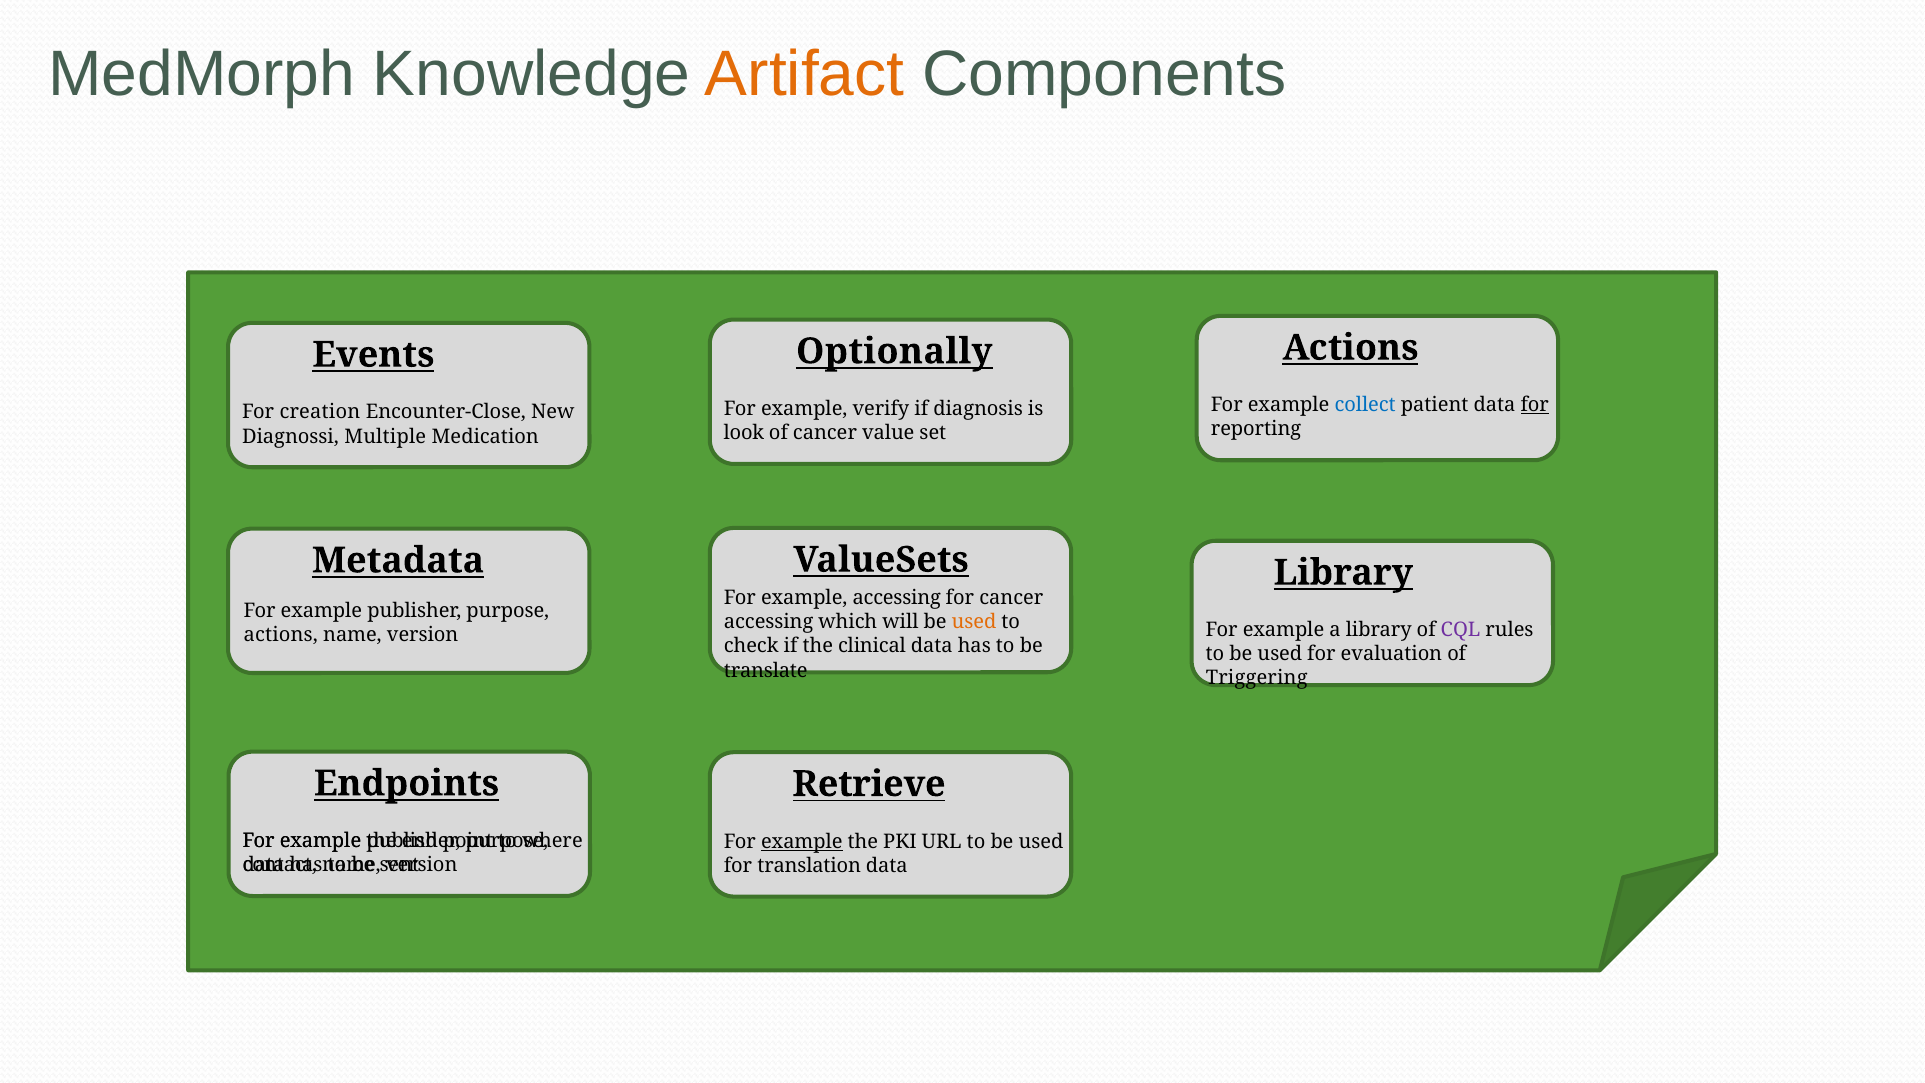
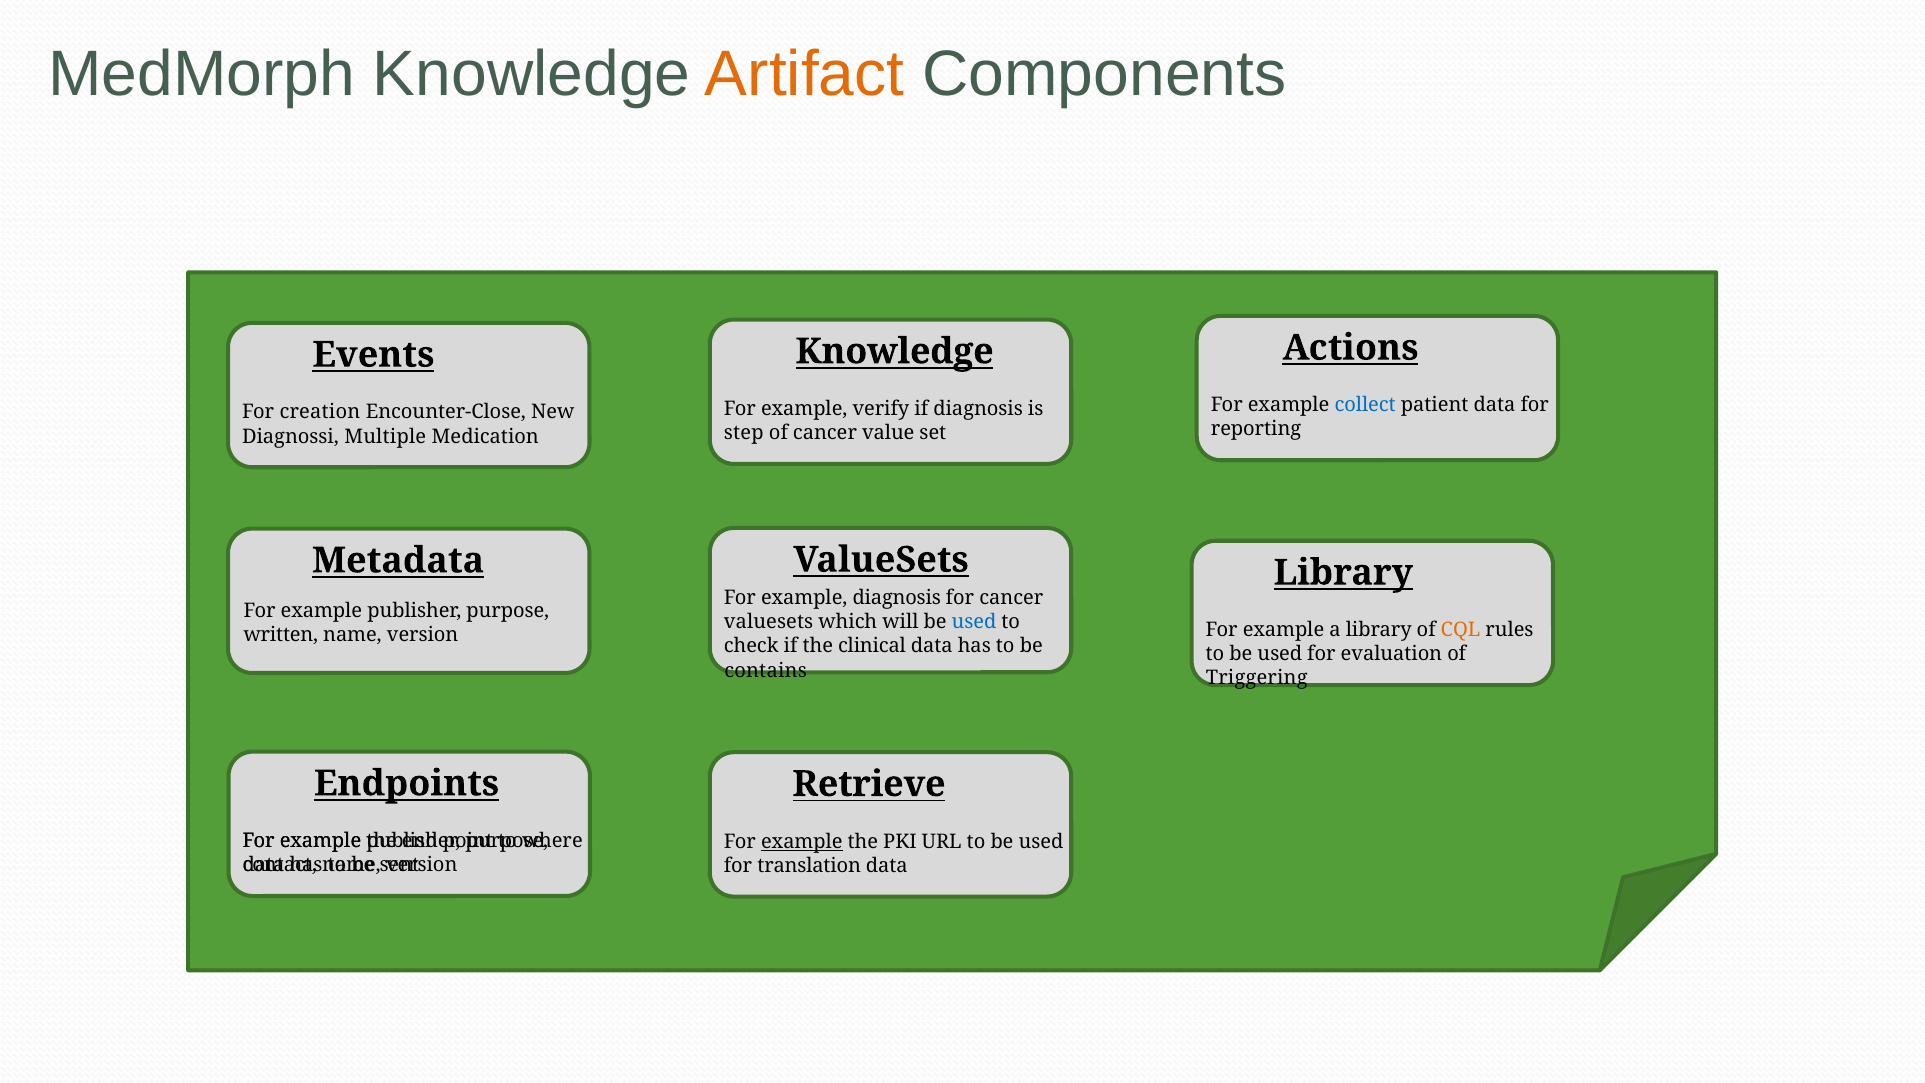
Optionally at (894, 351): Optionally -> Knowledge
for at (1535, 405) underline: present -> none
look: look -> step
example accessing: accessing -> diagnosis
accessing at (769, 622): accessing -> valuesets
used at (974, 622) colour: orange -> blue
CQL colour: purple -> orange
actions at (281, 634): actions -> written
translate: translate -> contains
